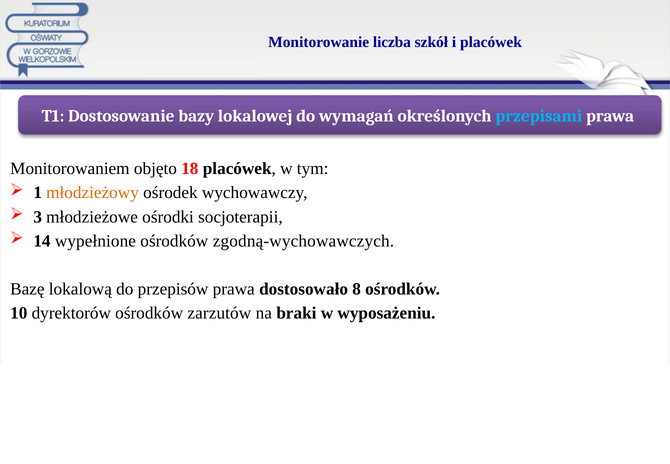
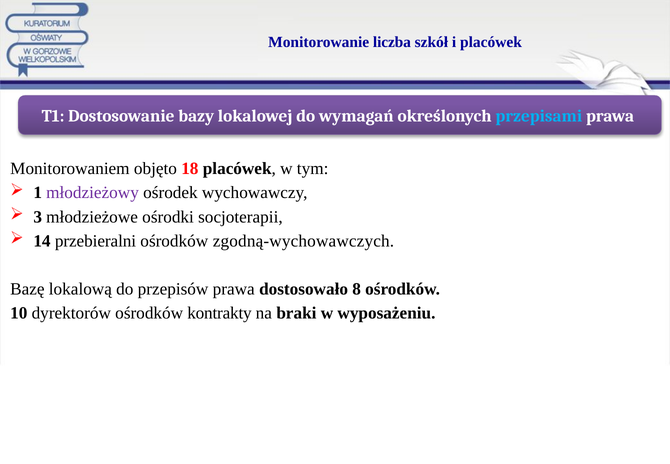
młodzieżowy colour: orange -> purple
wypełnione: wypełnione -> przebieralni
zarzutów: zarzutów -> kontrakty
